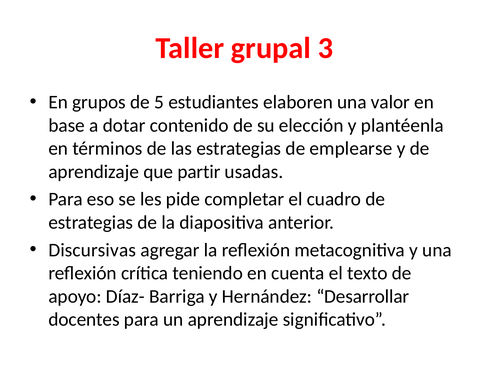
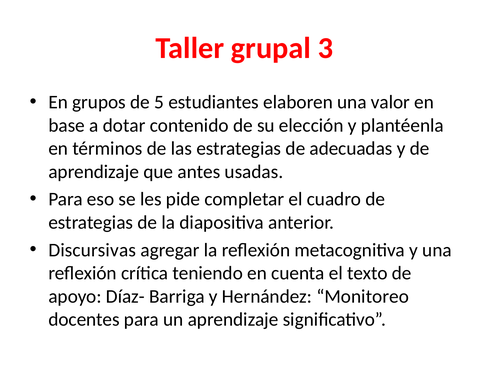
emplearse: emplearse -> adecuadas
partir: partir -> antes
Desarrollar: Desarrollar -> Monitoreo
